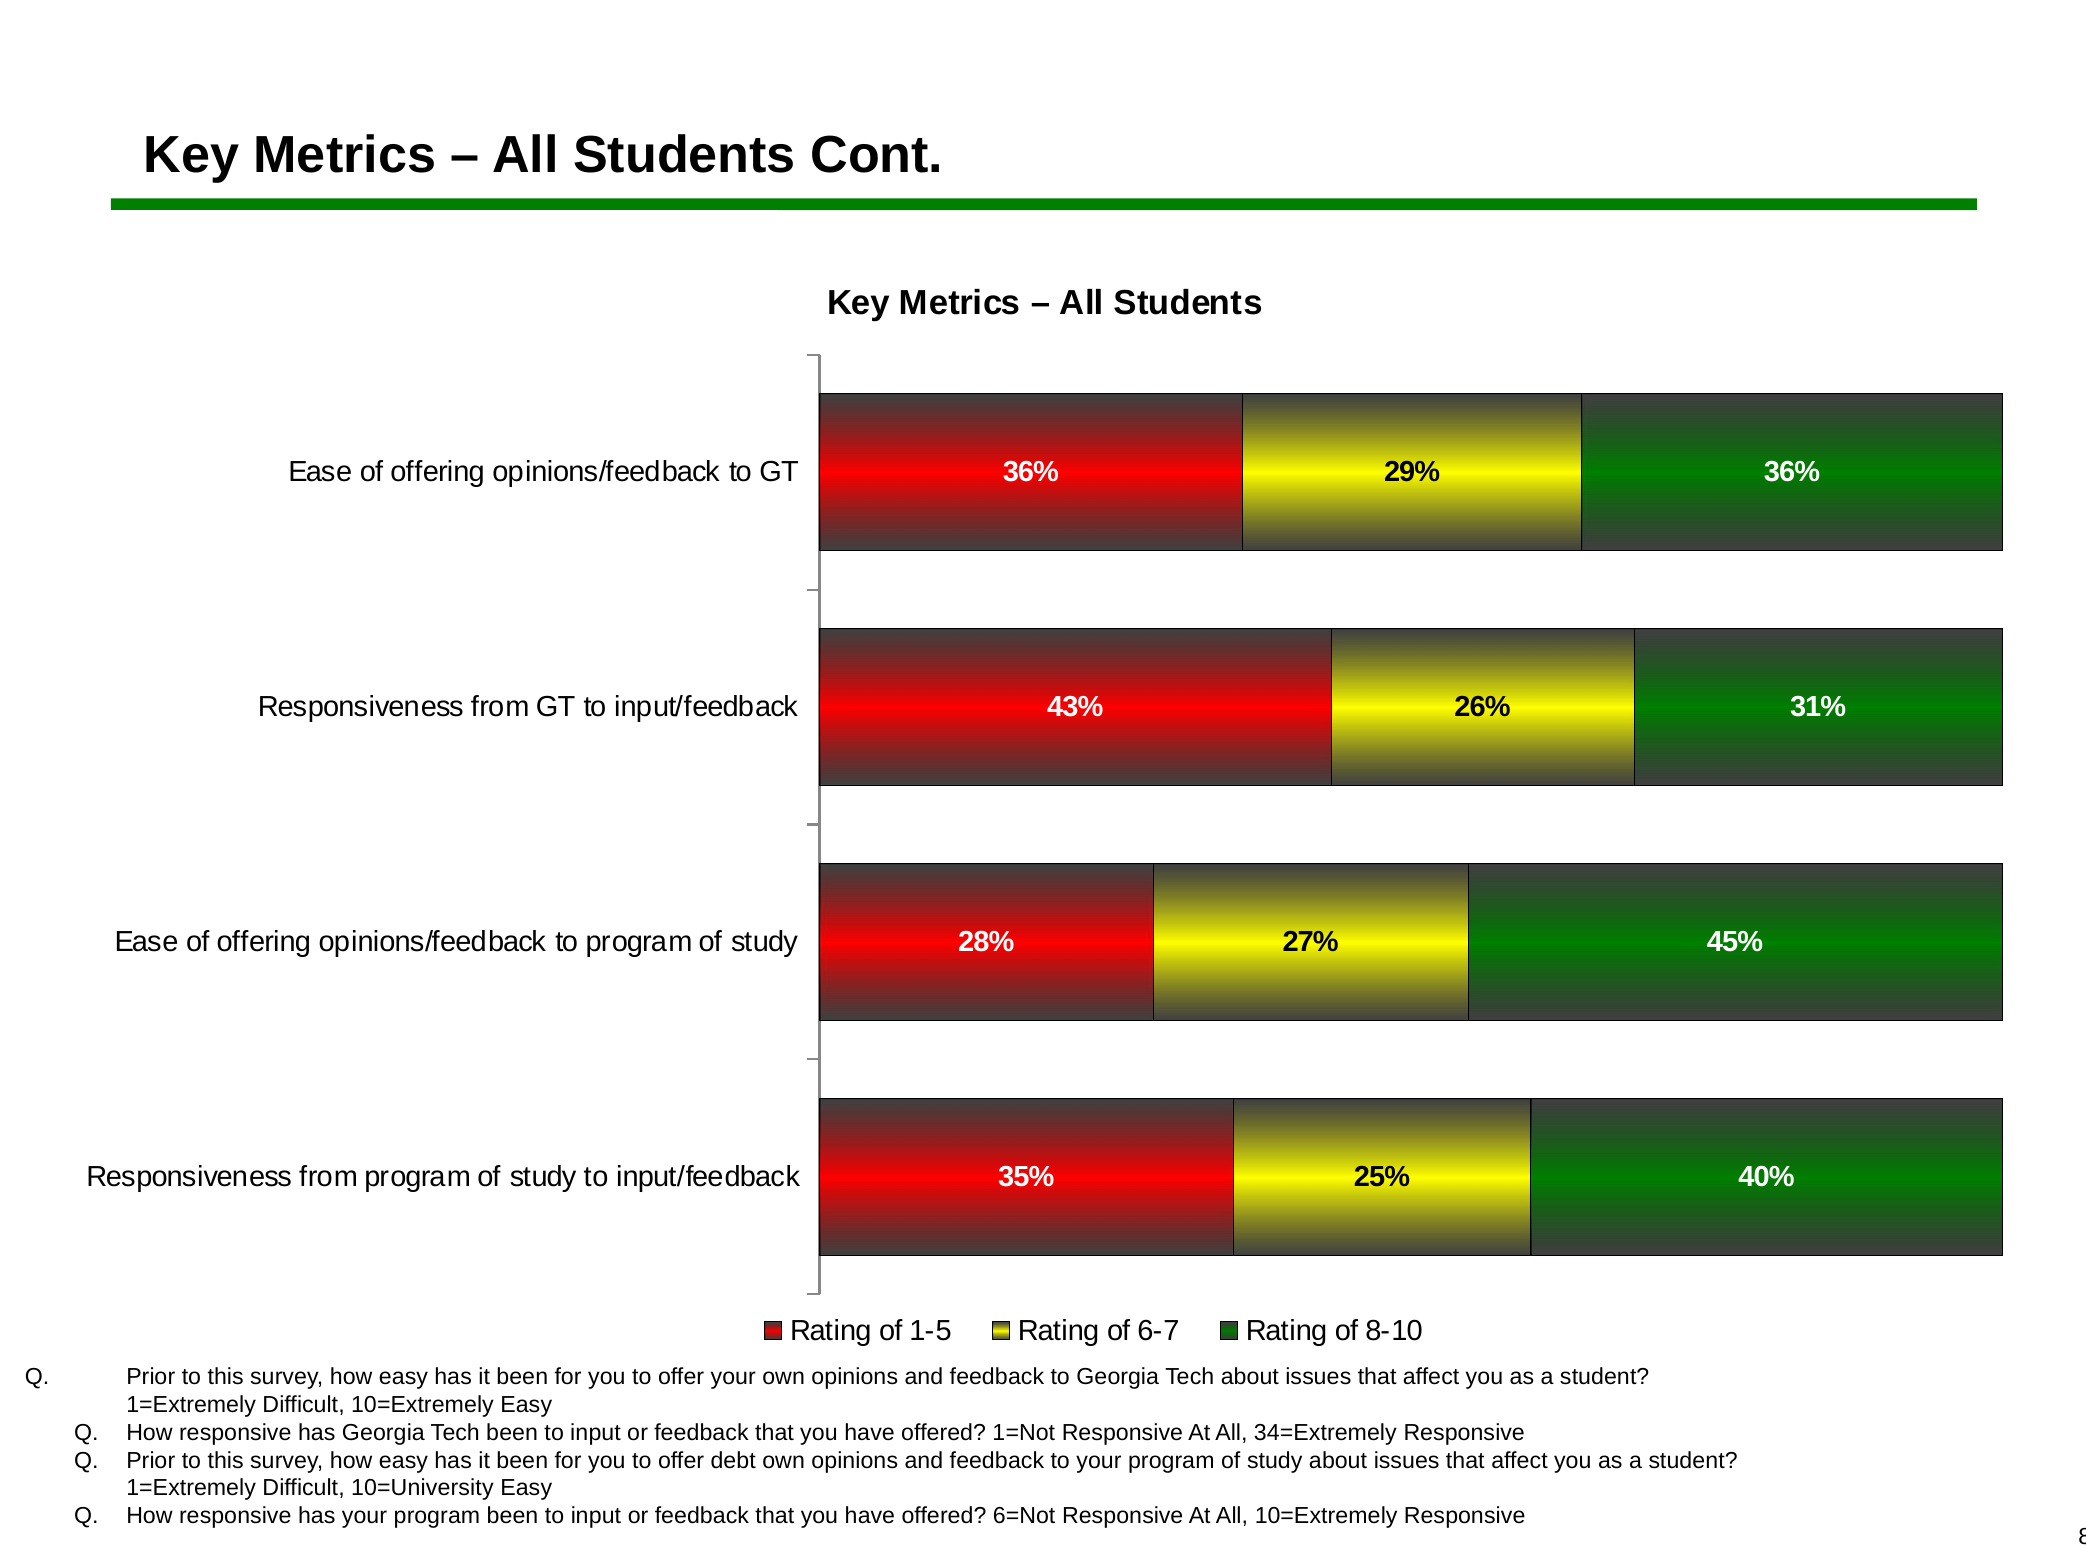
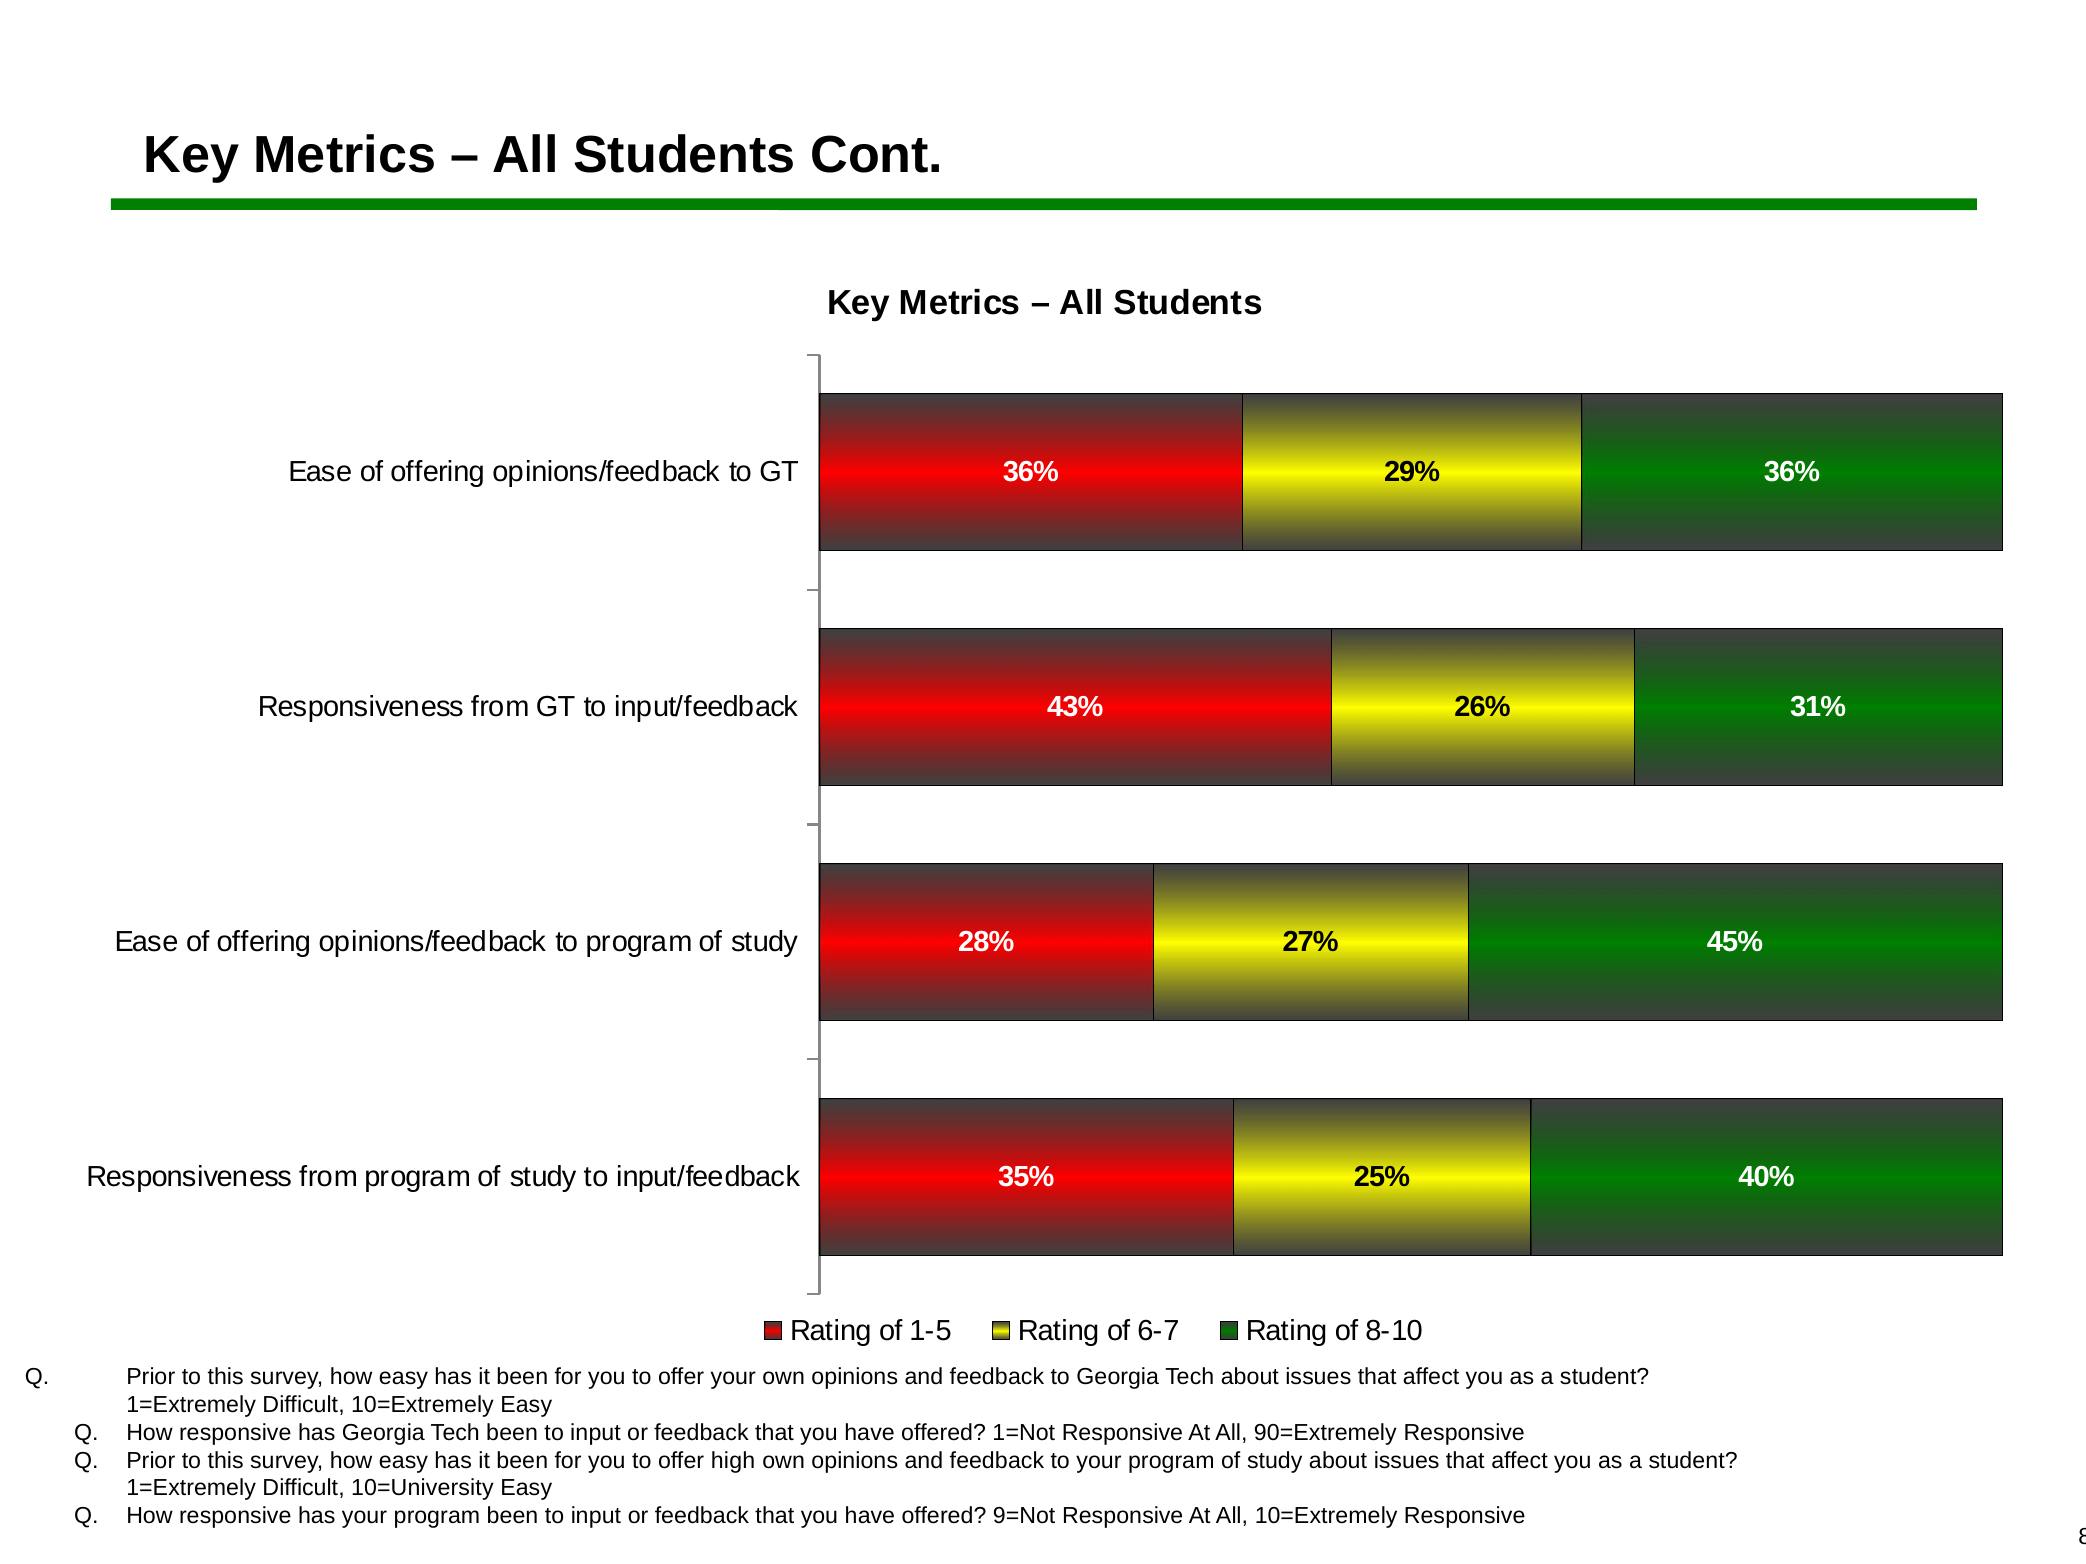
34=Extremely: 34=Extremely -> 90=Extremely
debt: debt -> high
6=Not: 6=Not -> 9=Not
